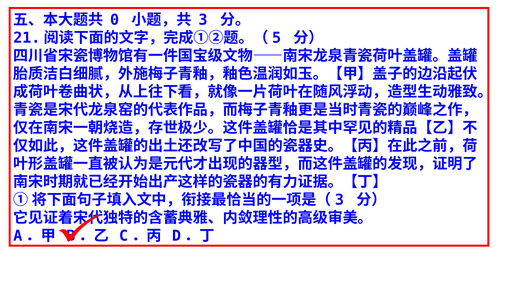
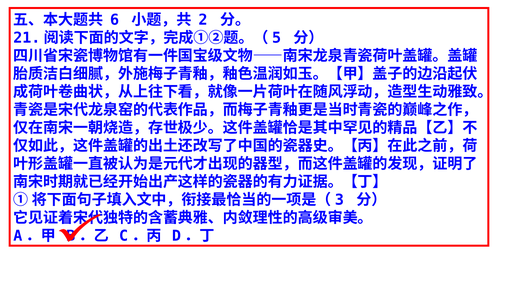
0: 0 -> 6
3: 3 -> 2
